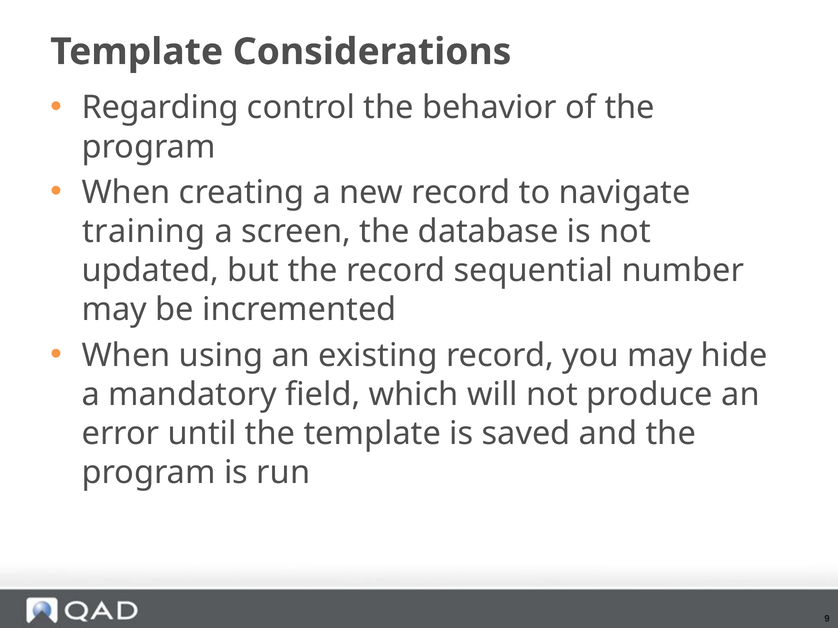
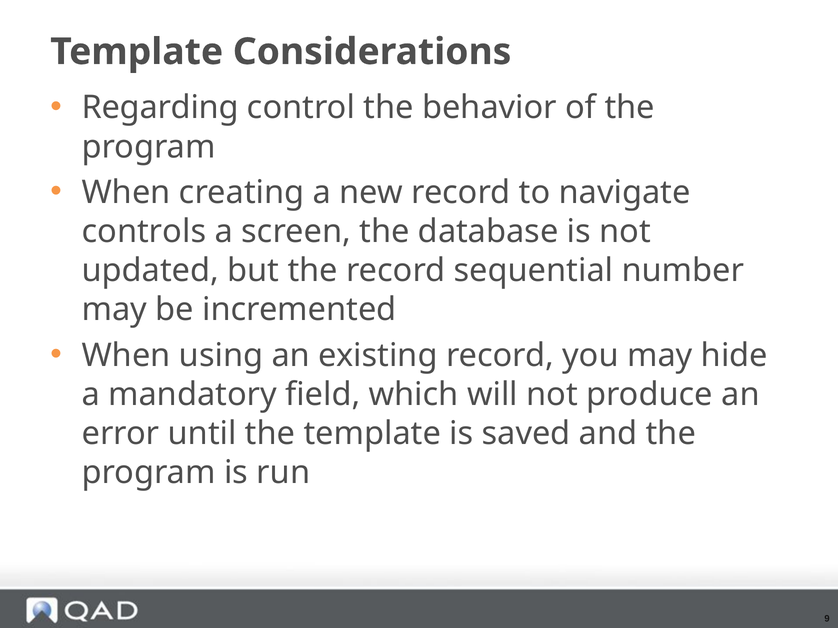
training: training -> controls
